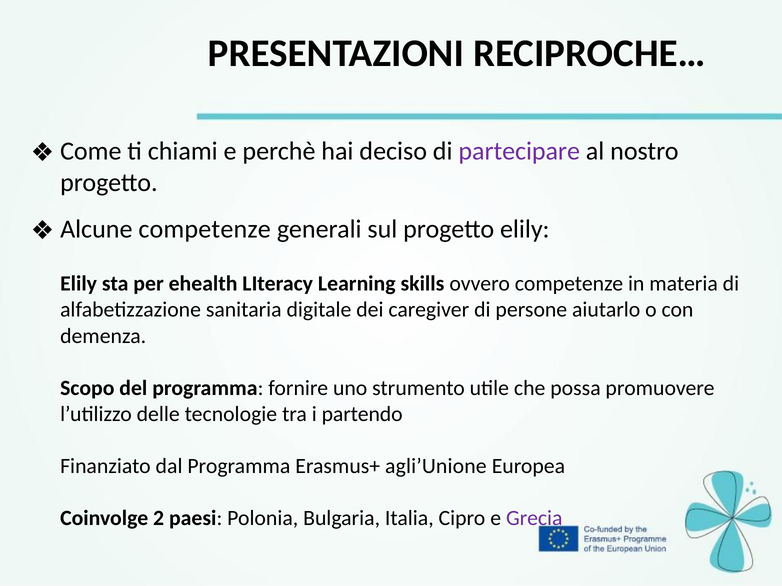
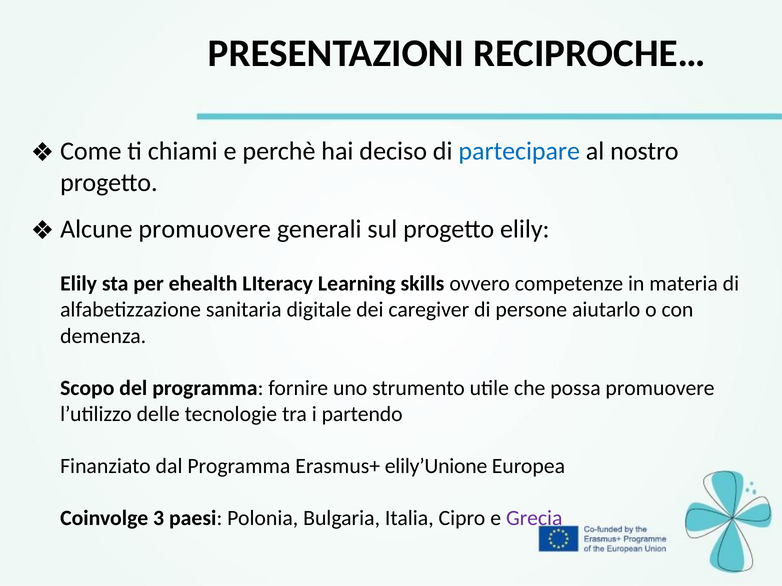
partecipare colour: purple -> blue
competenze at (205, 230): competenze -> promuovere
agli’Unione: agli’Unione -> elily’Unione
2: 2 -> 3
